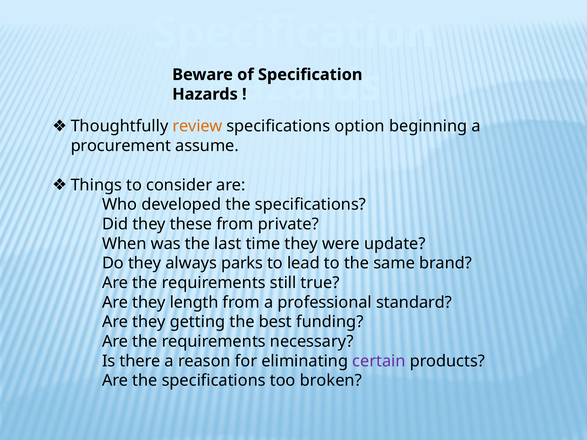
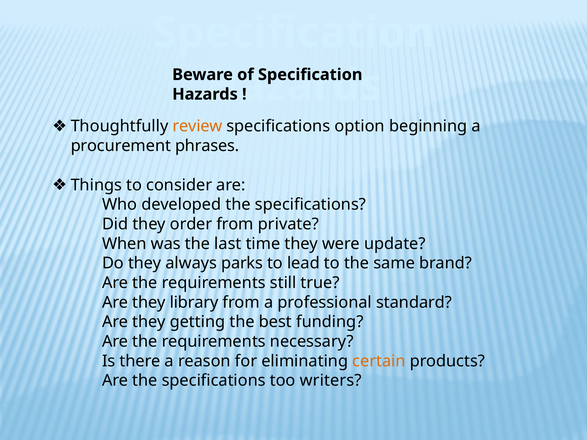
assume: assume -> phrases
these: these -> order
length: length -> library
certain colour: purple -> orange
broken: broken -> writers
